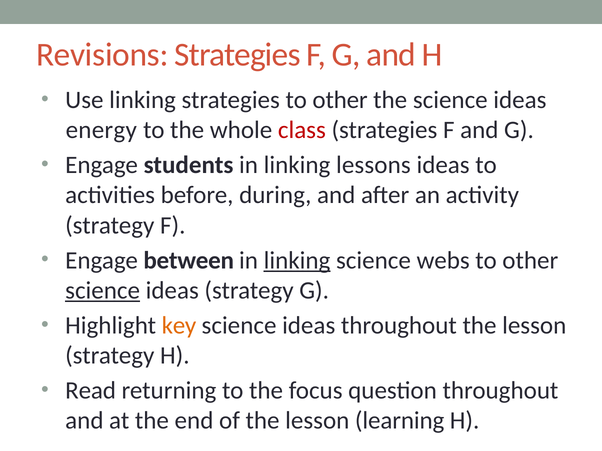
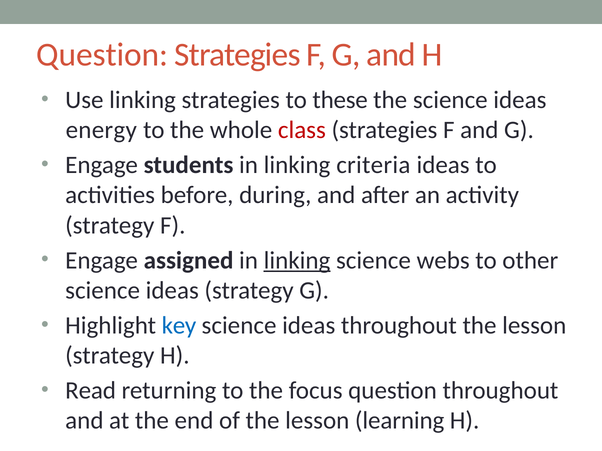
Revisions at (102, 55): Revisions -> Question
strategies to other: other -> these
lessons: lessons -> criteria
between: between -> assigned
science at (103, 291) underline: present -> none
key colour: orange -> blue
